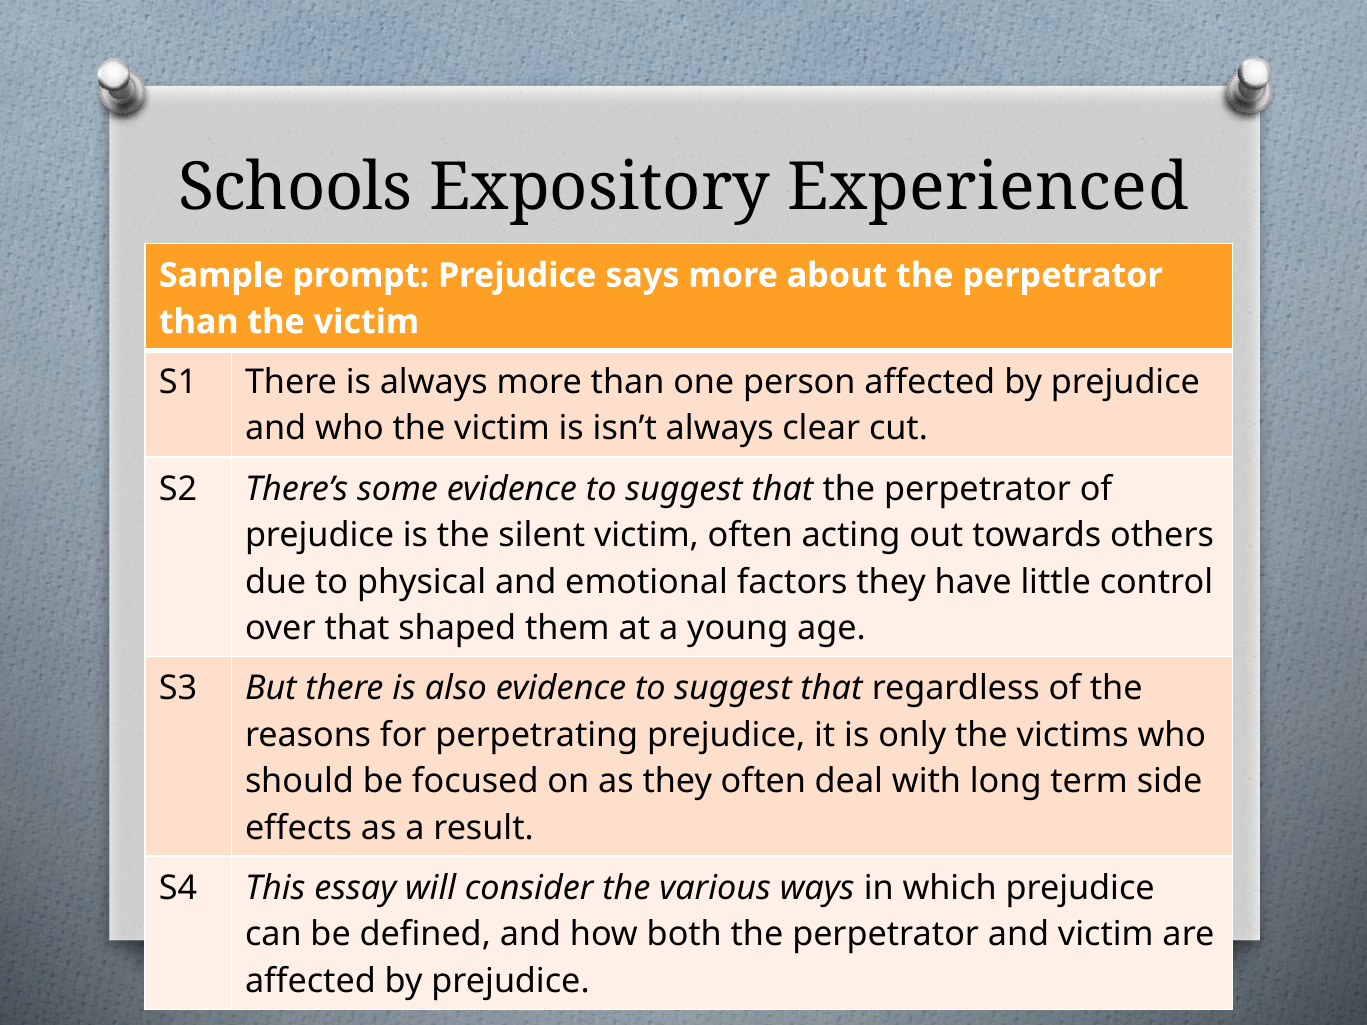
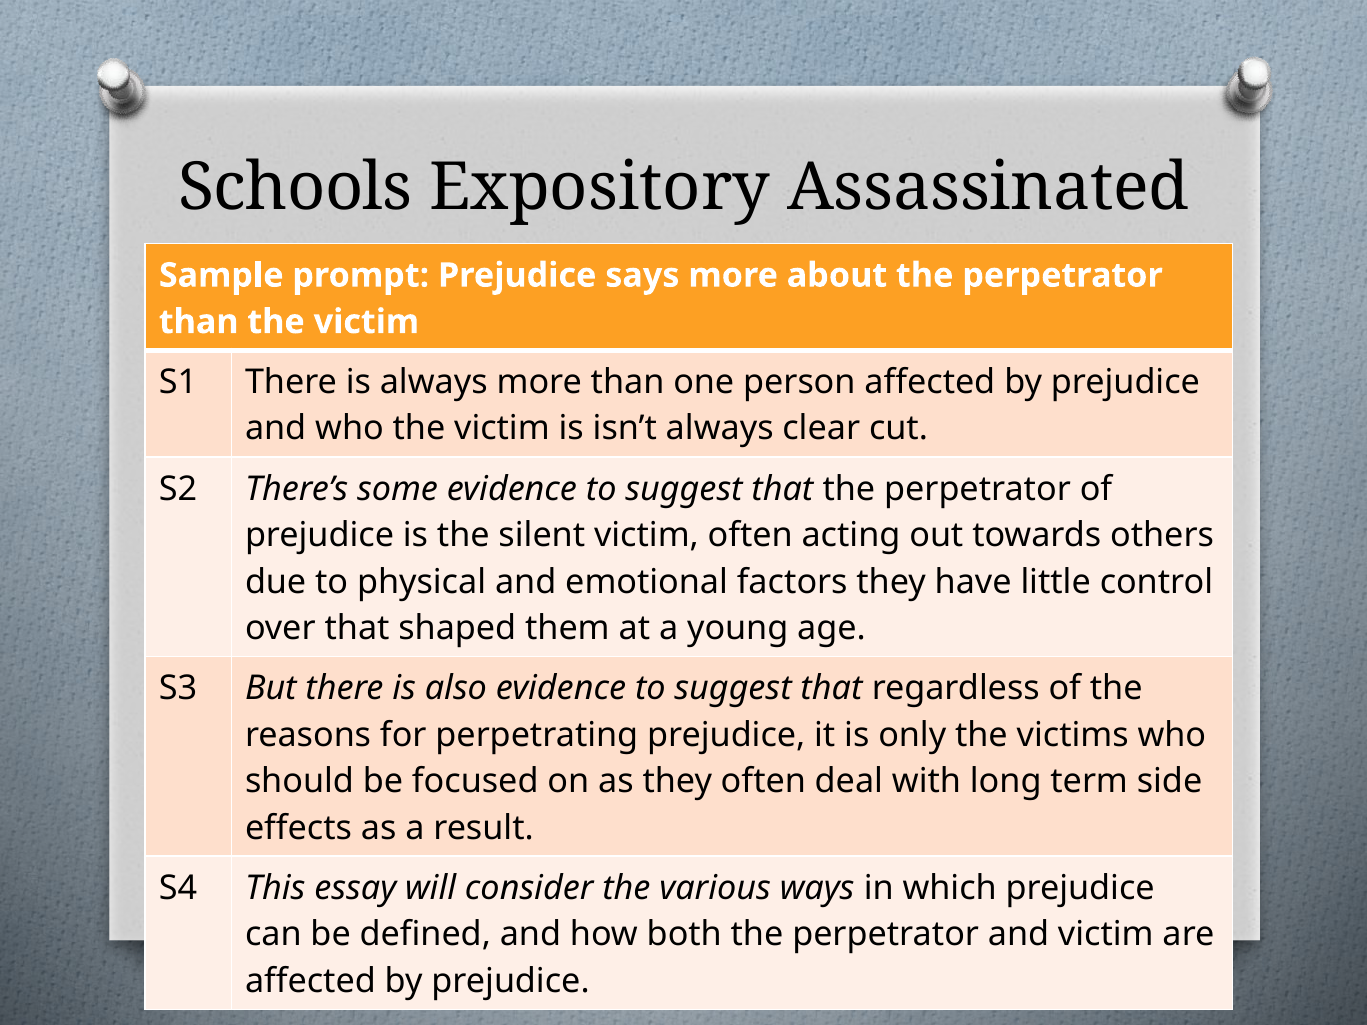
Experienced: Experienced -> Assassinated
